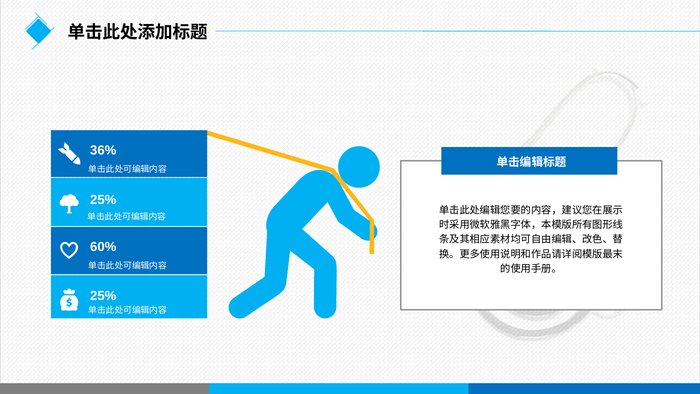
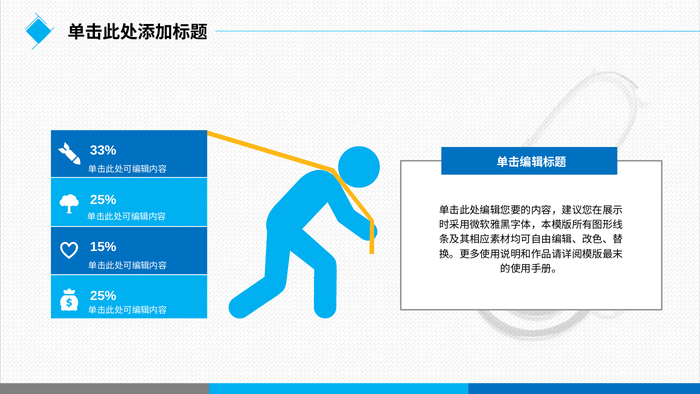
36%: 36% -> 33%
60%: 60% -> 15%
